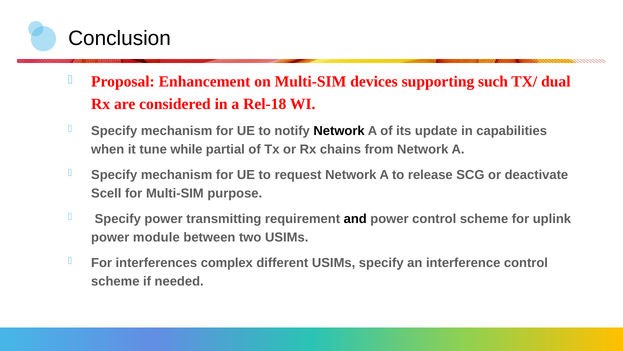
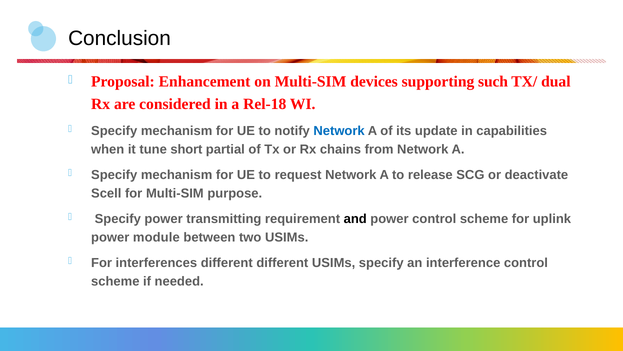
Network at (339, 131) colour: black -> blue
while: while -> short
interferences complex: complex -> different
